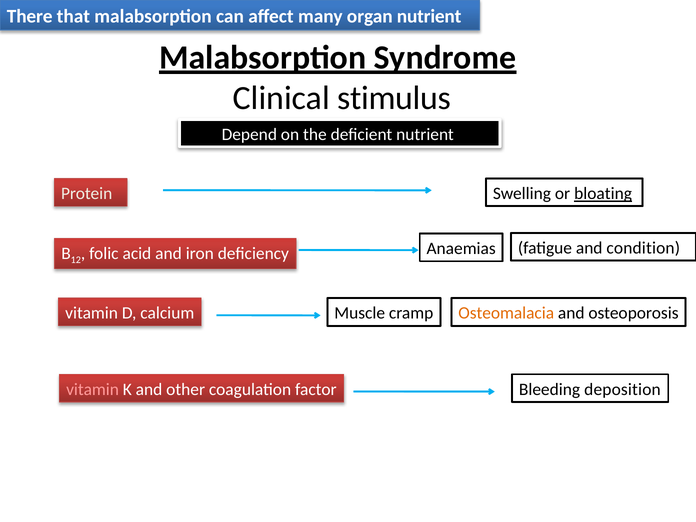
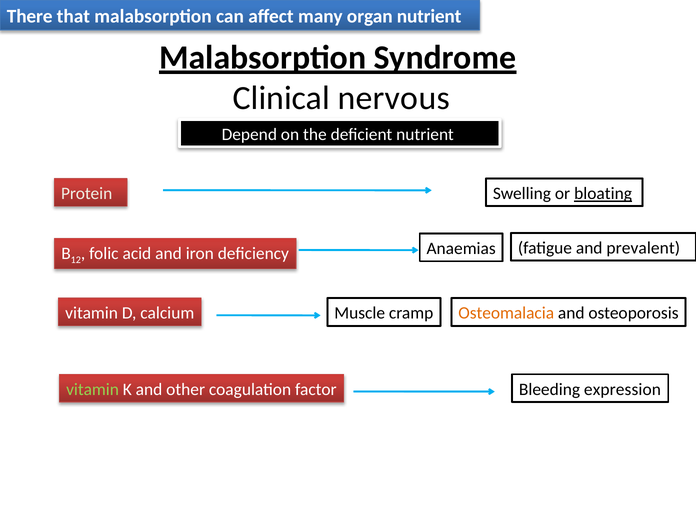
stimulus: stimulus -> nervous
condition: condition -> prevalent
vitamin at (93, 389) colour: pink -> light green
deposition: deposition -> expression
